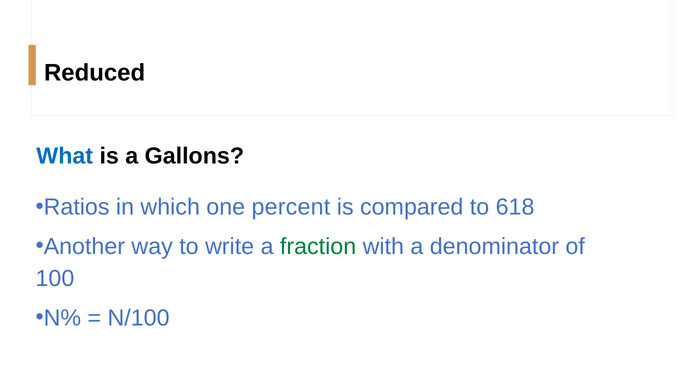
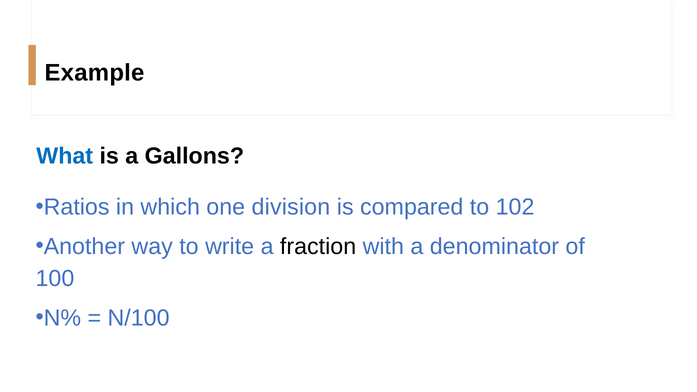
Reduced: Reduced -> Example
percent: percent -> division
618: 618 -> 102
fraction colour: green -> black
